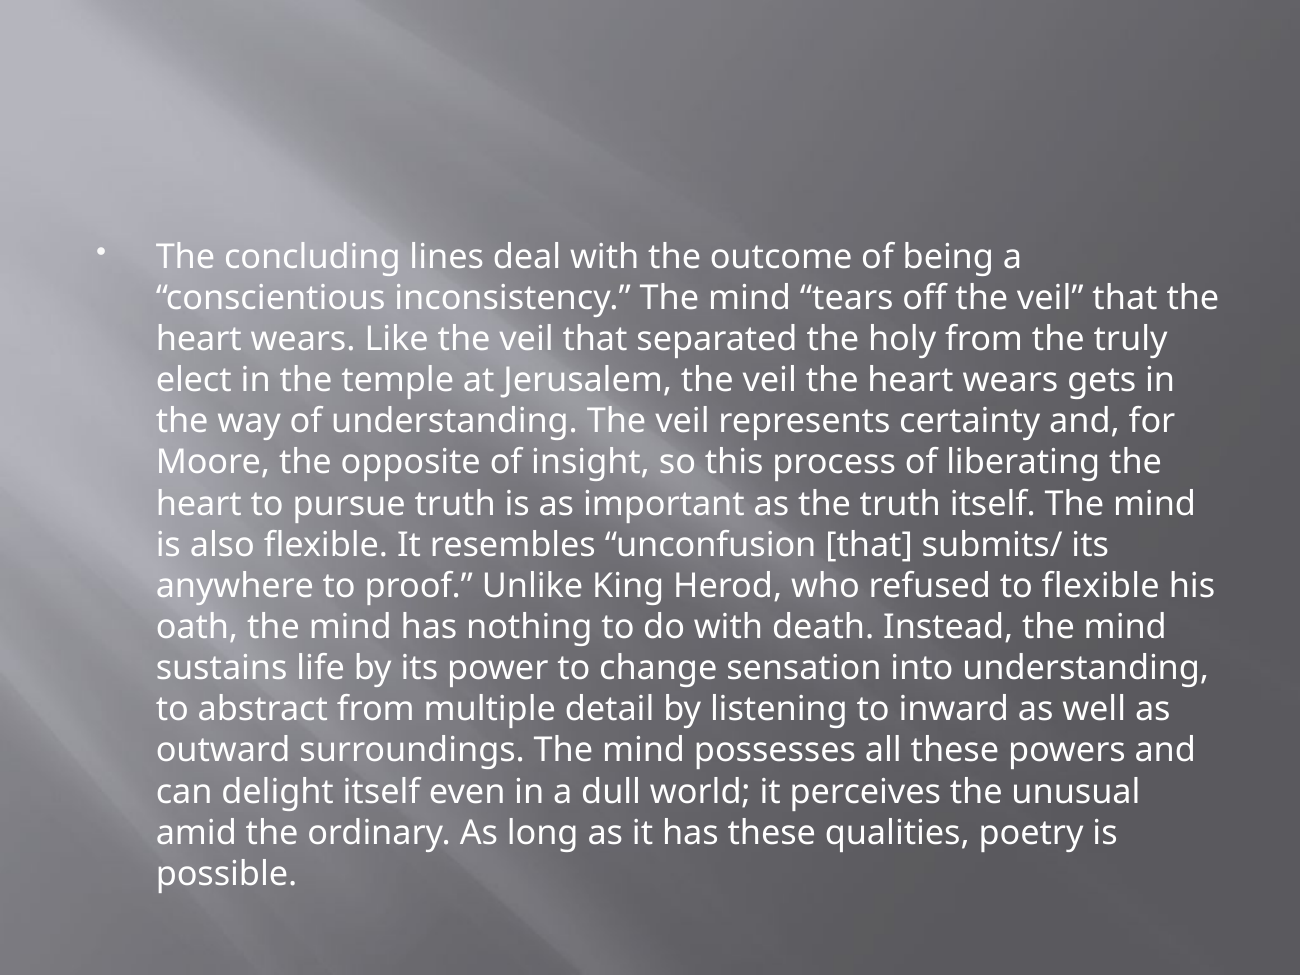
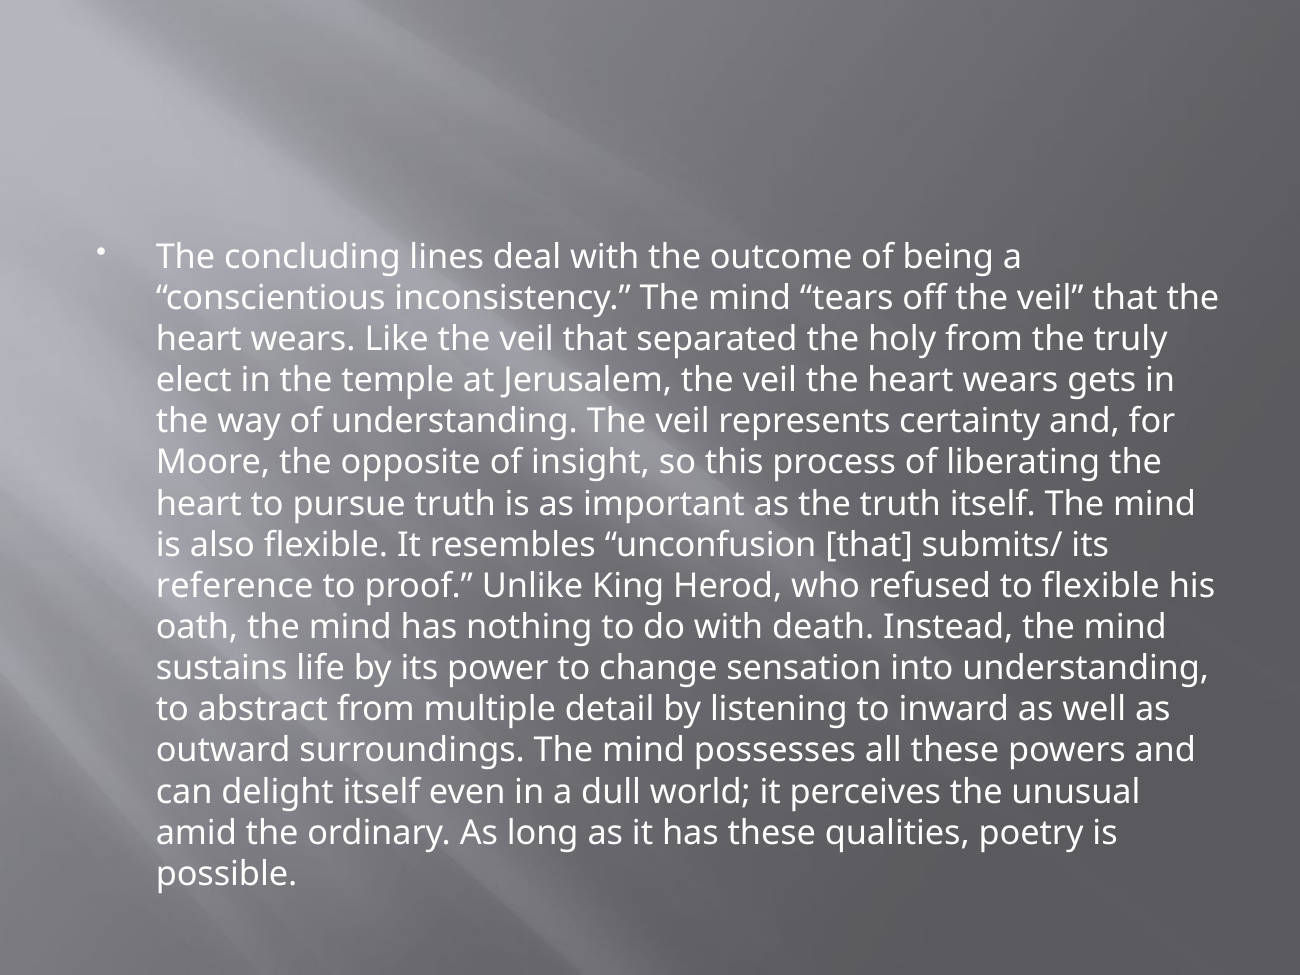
anywhere: anywhere -> reference
